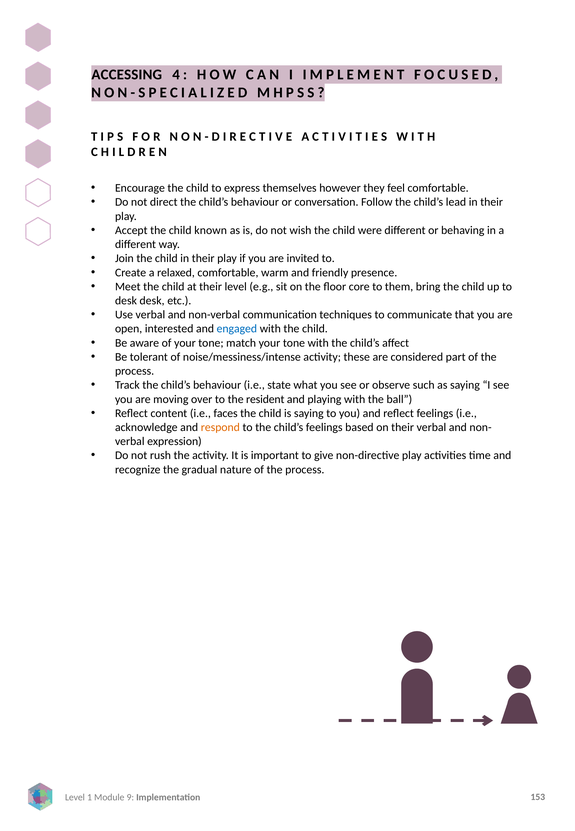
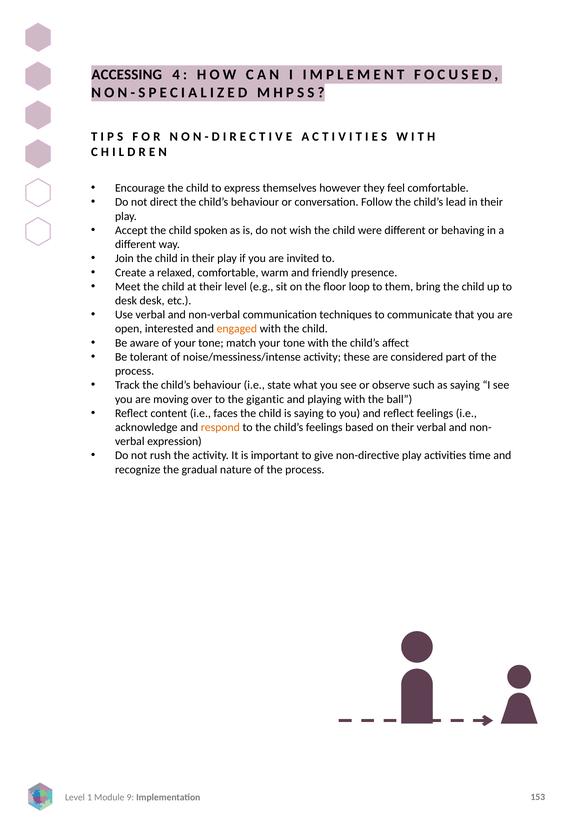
known: known -> spoken
core: core -> loop
engaged colour: blue -> orange
resident: resident -> gigantic
